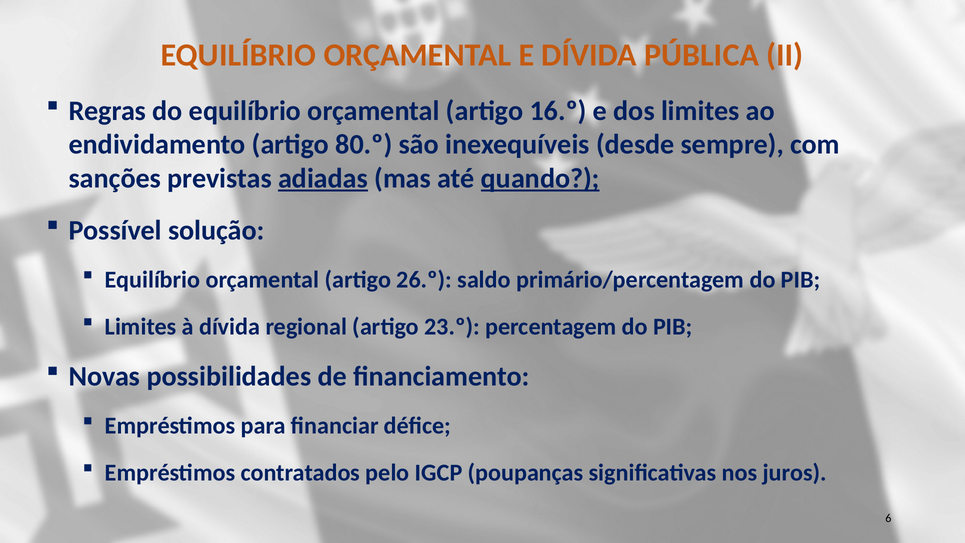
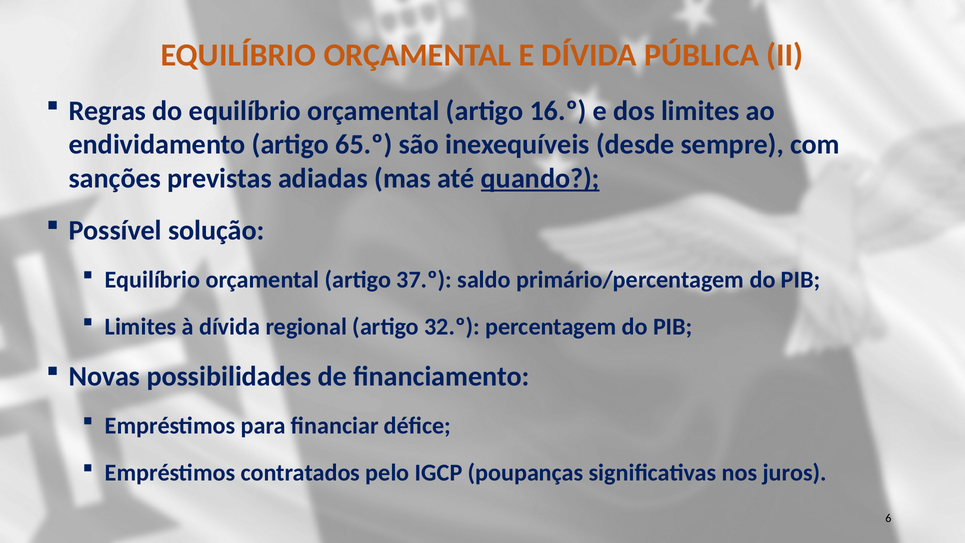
80.º: 80.º -> 65.º
adiadas underline: present -> none
26.º: 26.º -> 37.º
23.º: 23.º -> 32.º
